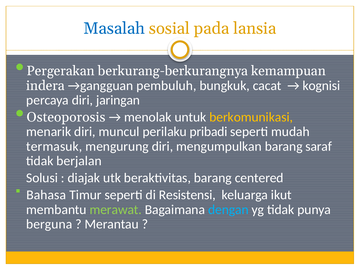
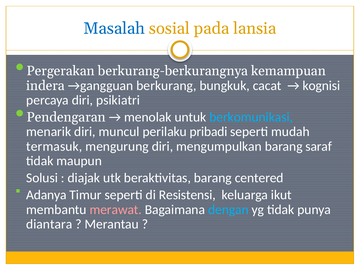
pembuluh: pembuluh -> berkurang
jaringan: jaringan -> psikiatri
Osteoporosis: Osteoporosis -> Pendengaran
berkomunikasi colour: yellow -> light blue
berjalan: berjalan -> maupun
Bahasa: Bahasa -> Adanya
merawat colour: light green -> pink
berguna: berguna -> diantara
